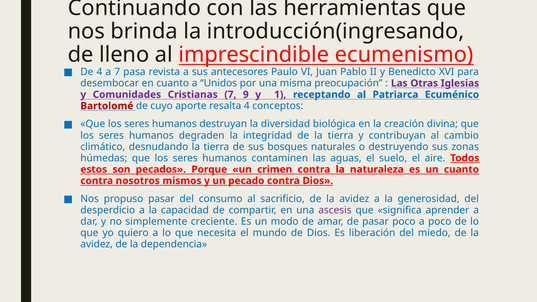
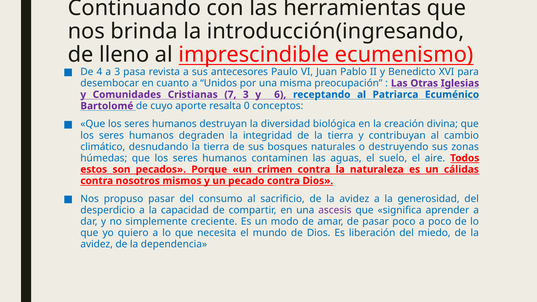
a 7: 7 -> 3
7 9: 9 -> 3
1: 1 -> 6
Bartolomé colour: red -> purple
resalta 4: 4 -> 0
un cuanto: cuanto -> cálidas
